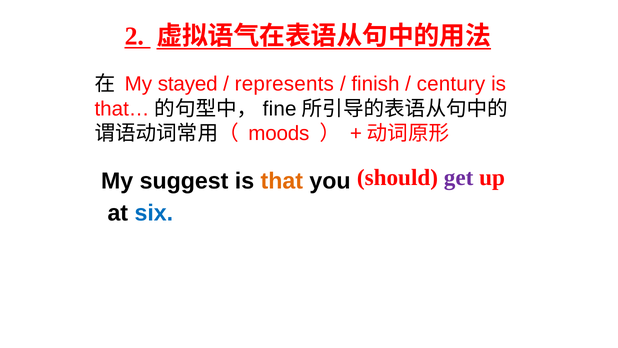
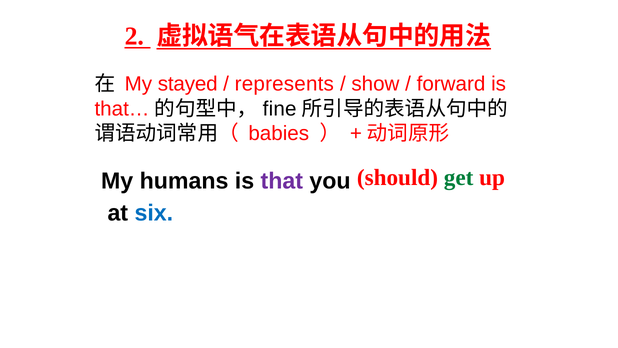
finish: finish -> show
century: century -> forward
moods: moods -> babies
get colour: purple -> green
suggest: suggest -> humans
that colour: orange -> purple
